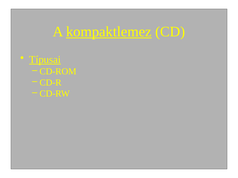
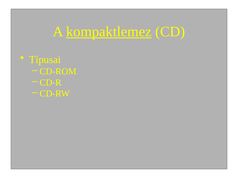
Típusai underline: present -> none
